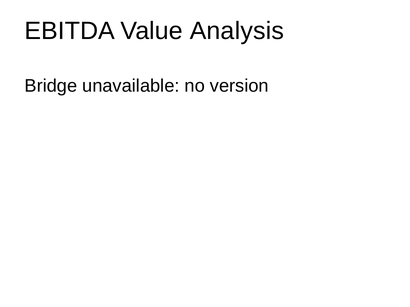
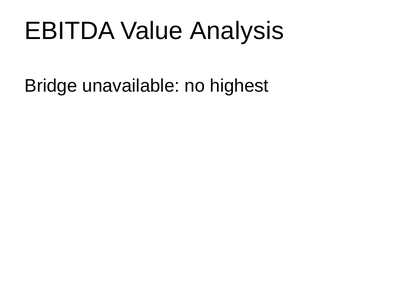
version: version -> highest
